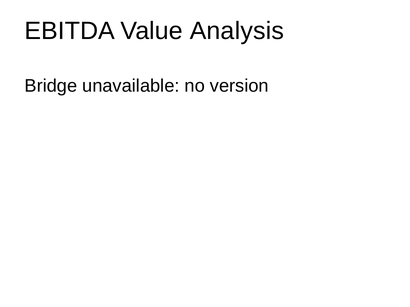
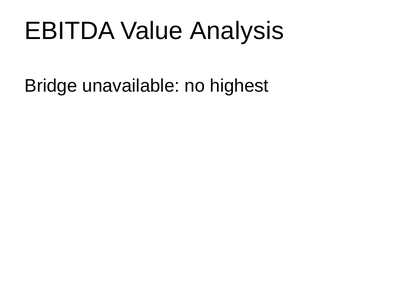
version: version -> highest
